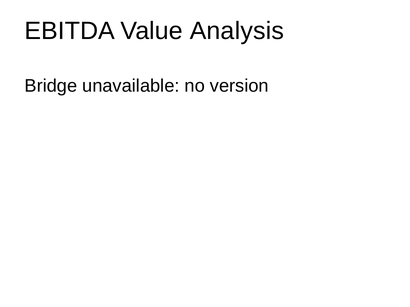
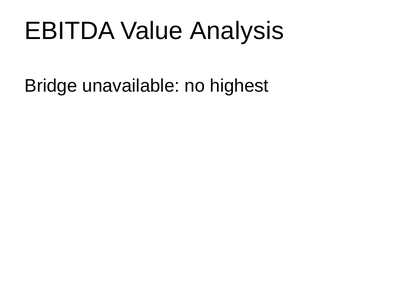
version: version -> highest
